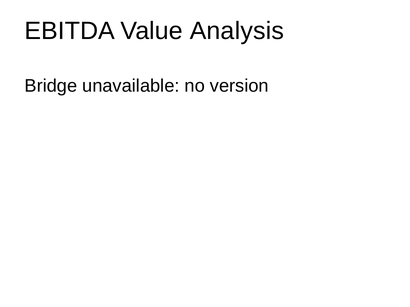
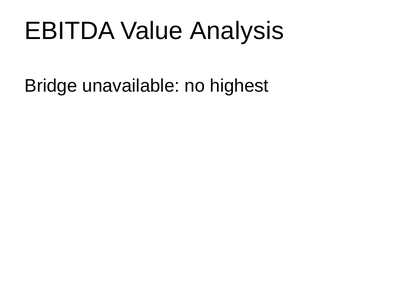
version: version -> highest
